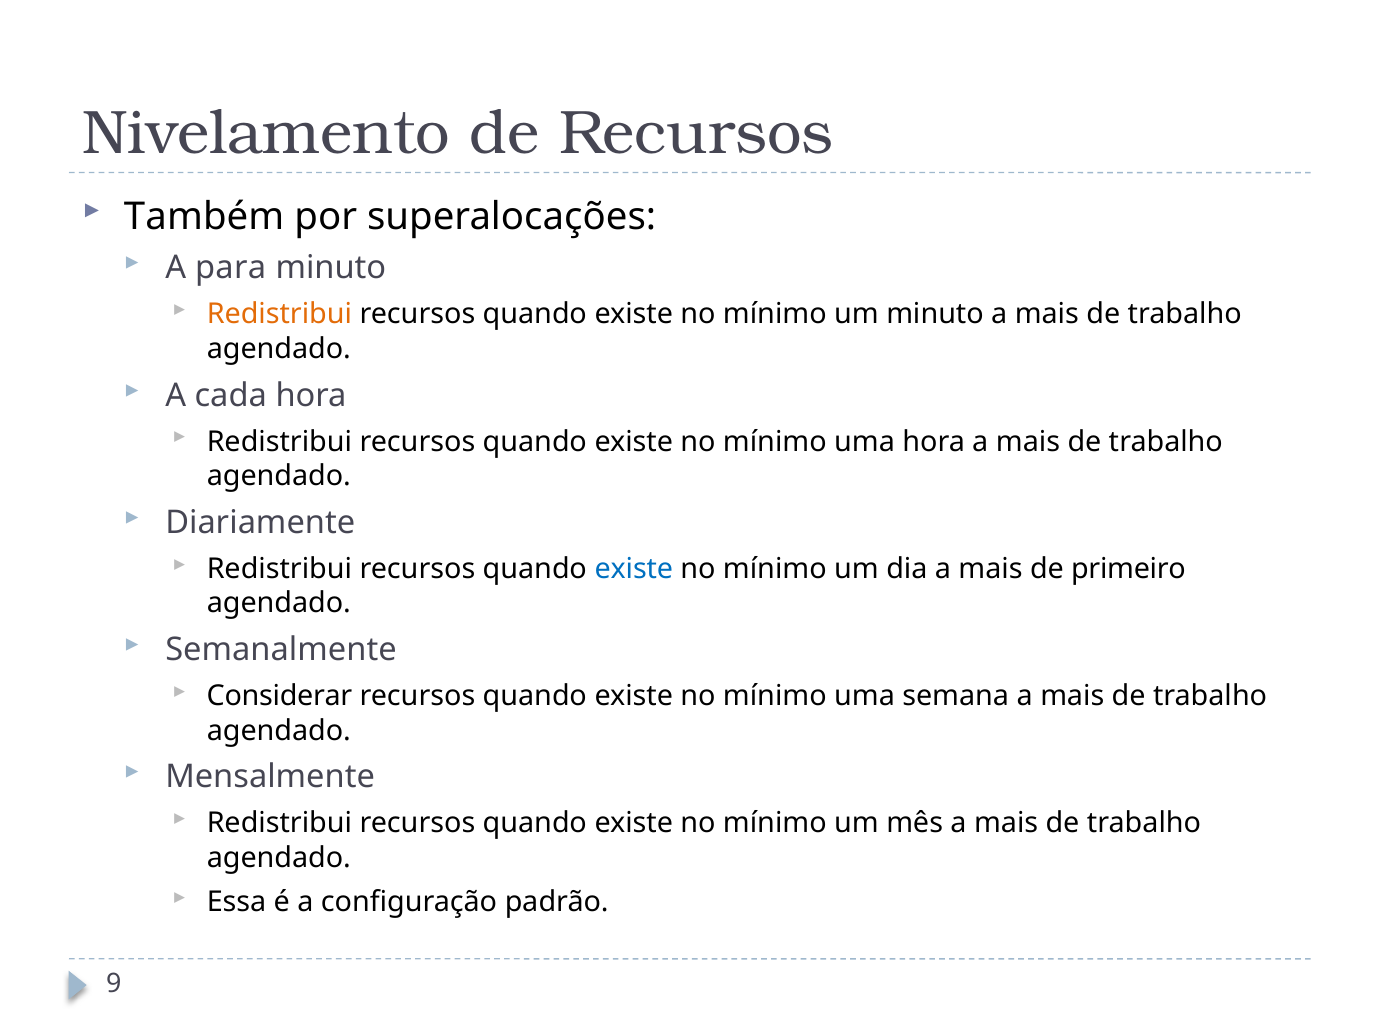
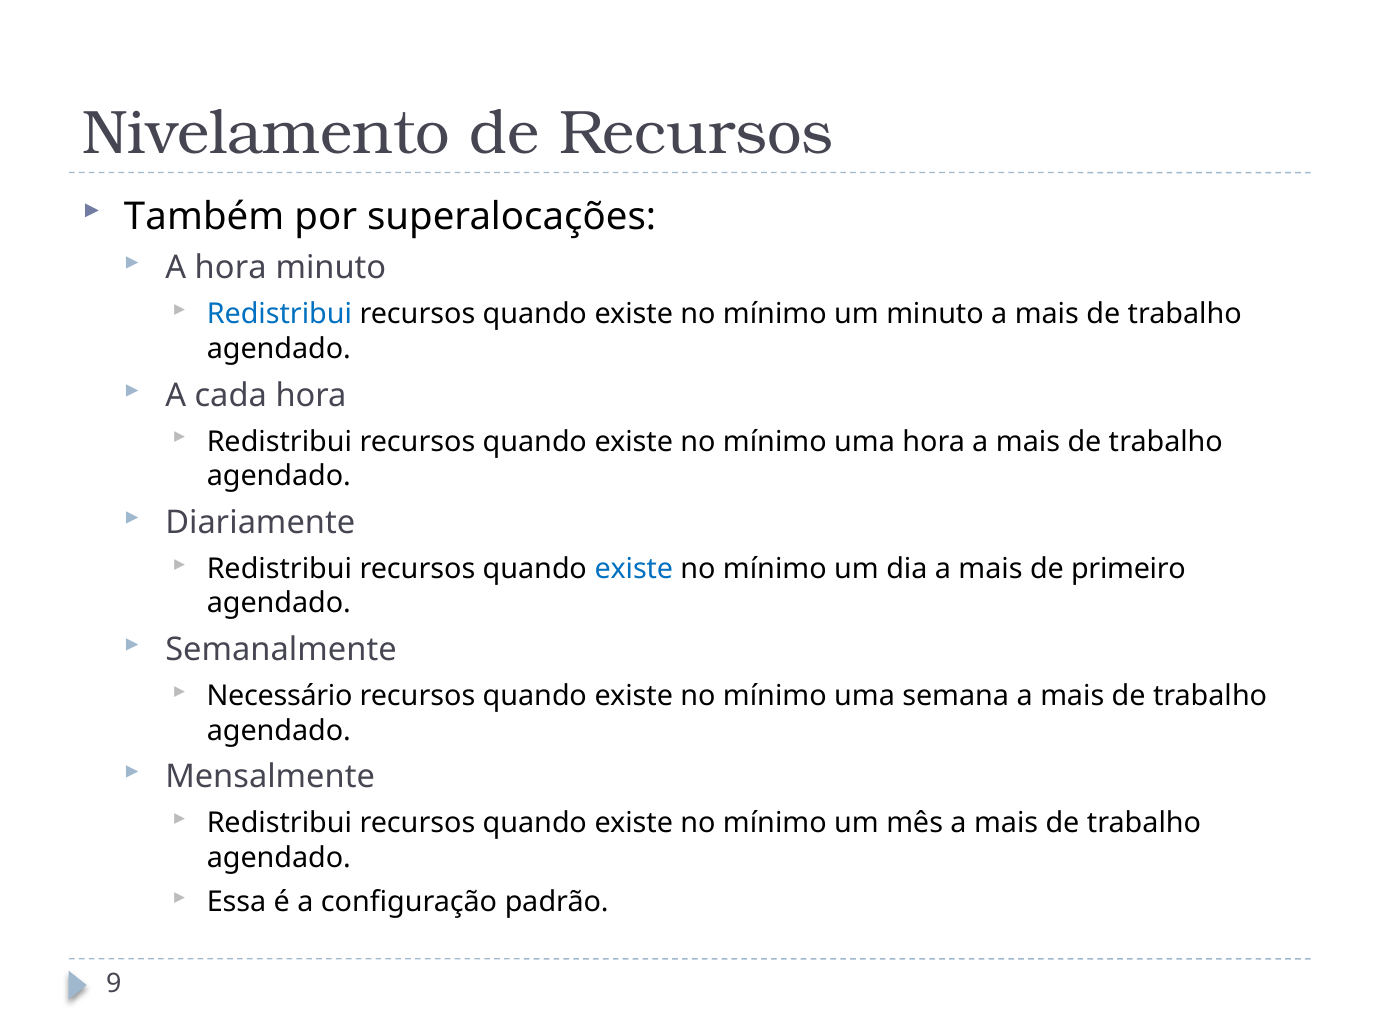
A para: para -> hora
Redistribui at (279, 314) colour: orange -> blue
Considerar: Considerar -> Necessário
